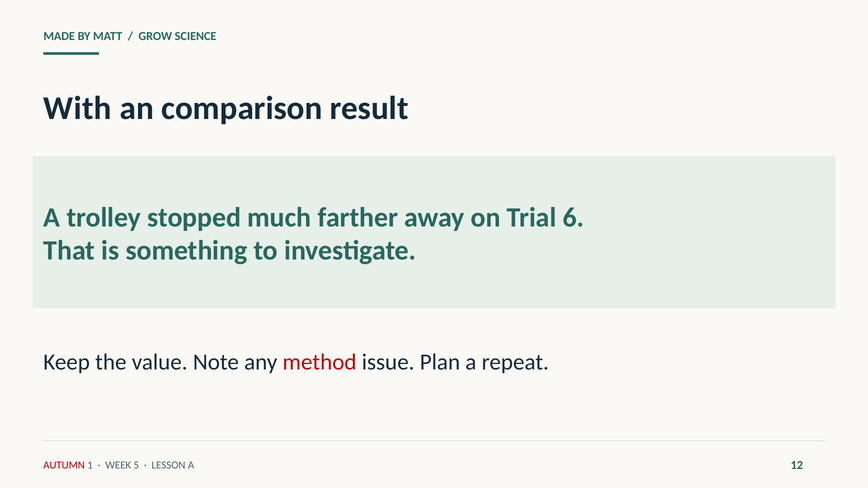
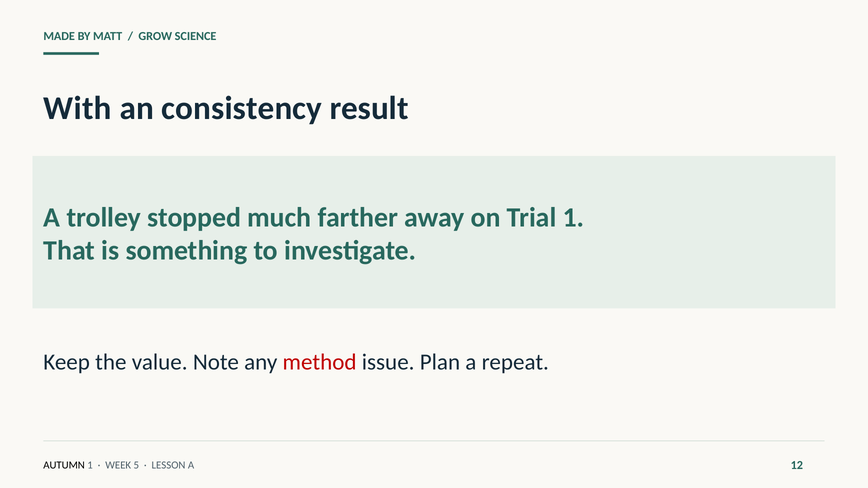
comparison: comparison -> consistency
Trial 6: 6 -> 1
AUTUMN colour: red -> black
